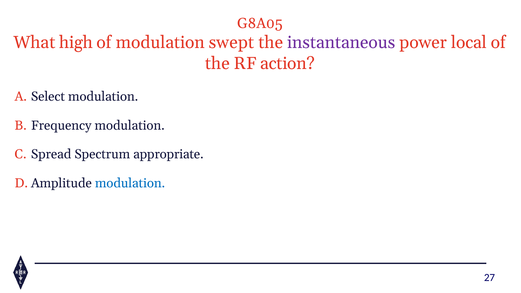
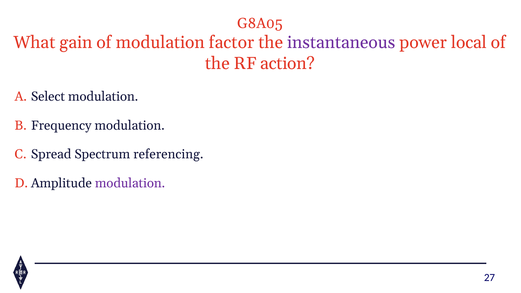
high: high -> gain
swept: swept -> factor
appropriate: appropriate -> referencing
modulation at (130, 183) colour: blue -> purple
